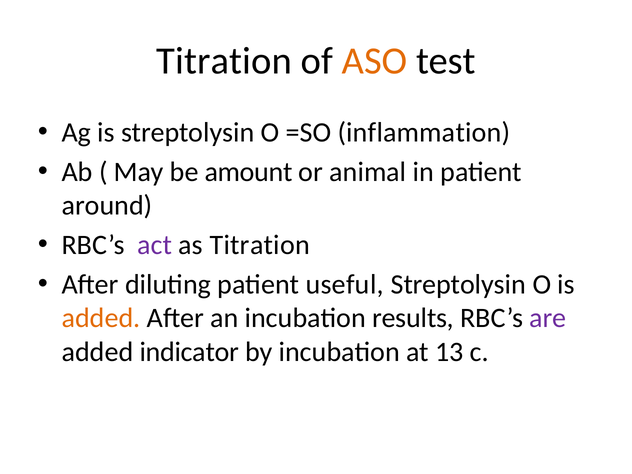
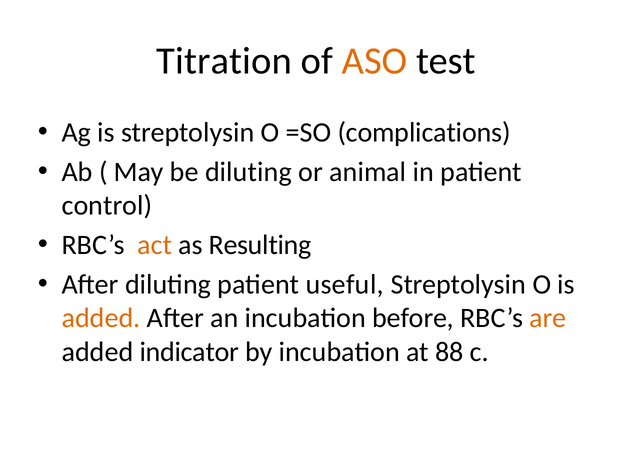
inflammation: inflammation -> complications
be amount: amount -> diluting
around: around -> control
act colour: purple -> orange
as Titration: Titration -> Resulting
results: results -> before
are colour: purple -> orange
13: 13 -> 88
